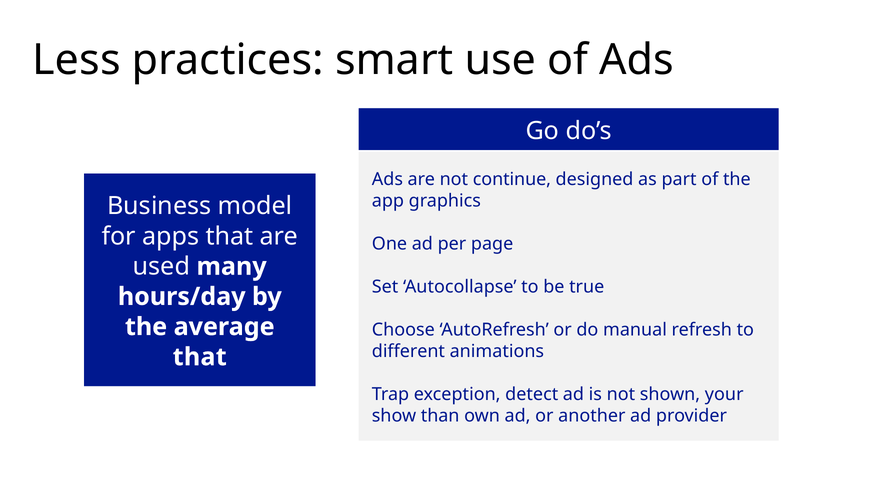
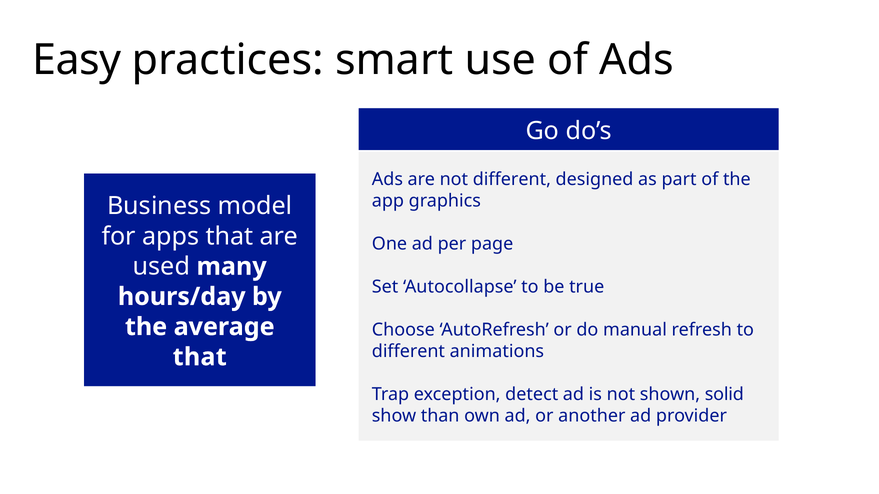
Less: Less -> Easy
not continue: continue -> different
your: your -> solid
